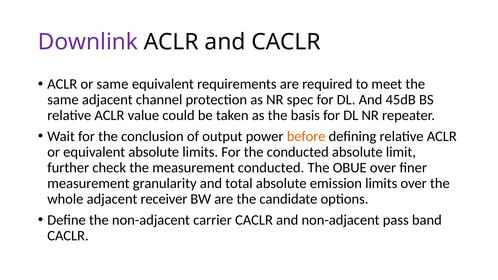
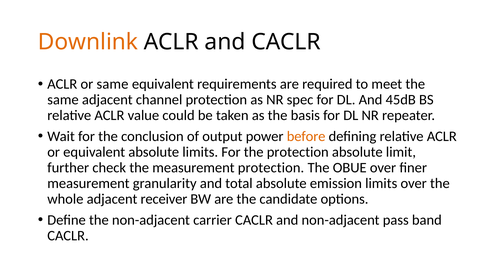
Downlink colour: purple -> orange
the conducted: conducted -> protection
measurement conducted: conducted -> protection
